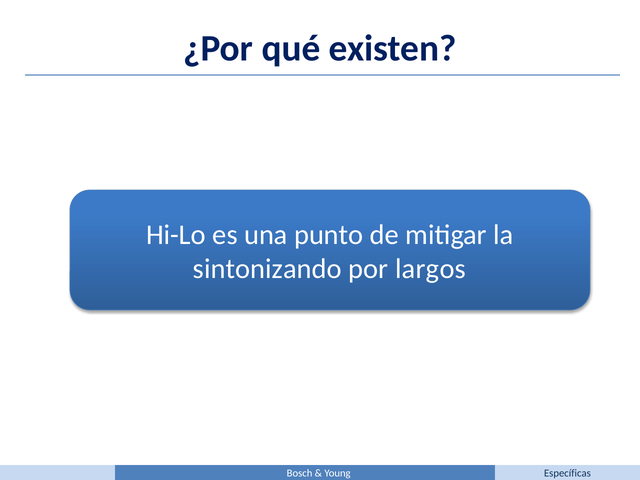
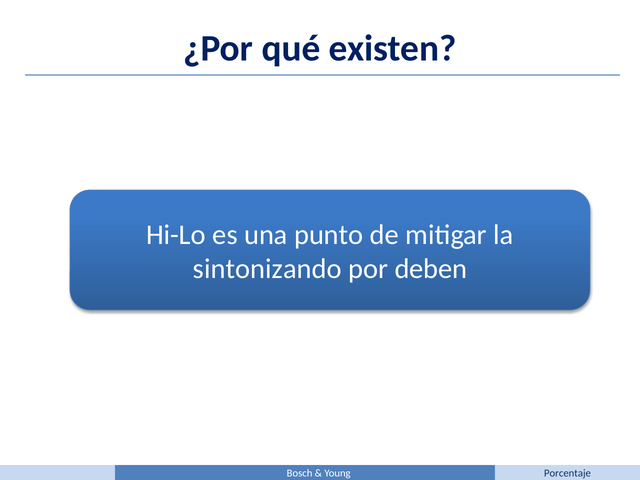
largos: largos -> deben
Específicas: Específicas -> Porcentaje
